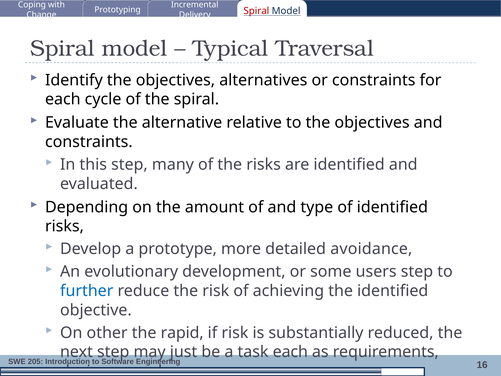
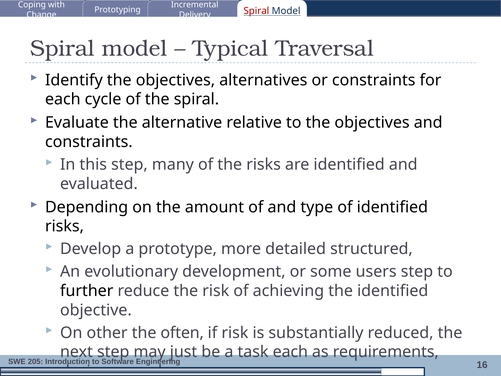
avoidance: avoidance -> structured
further colour: blue -> black
rapid: rapid -> often
